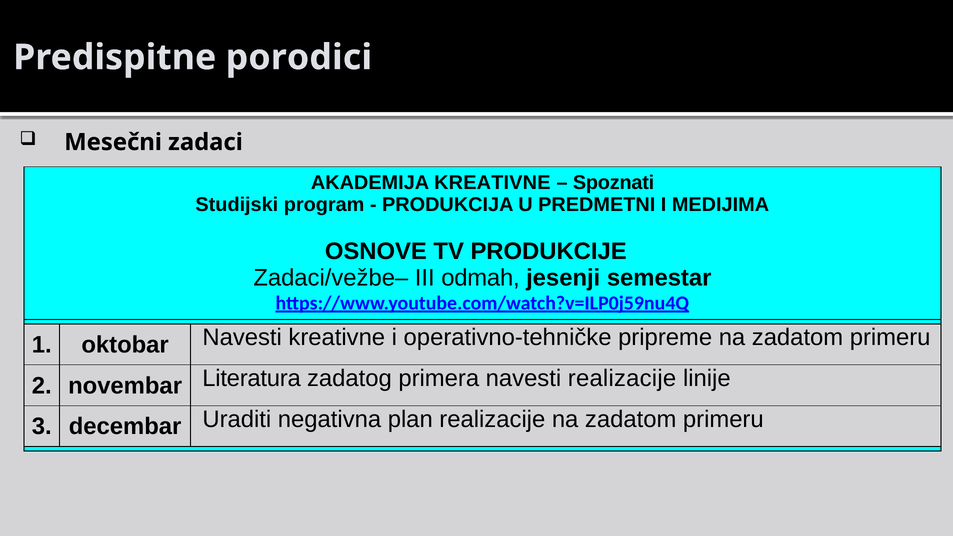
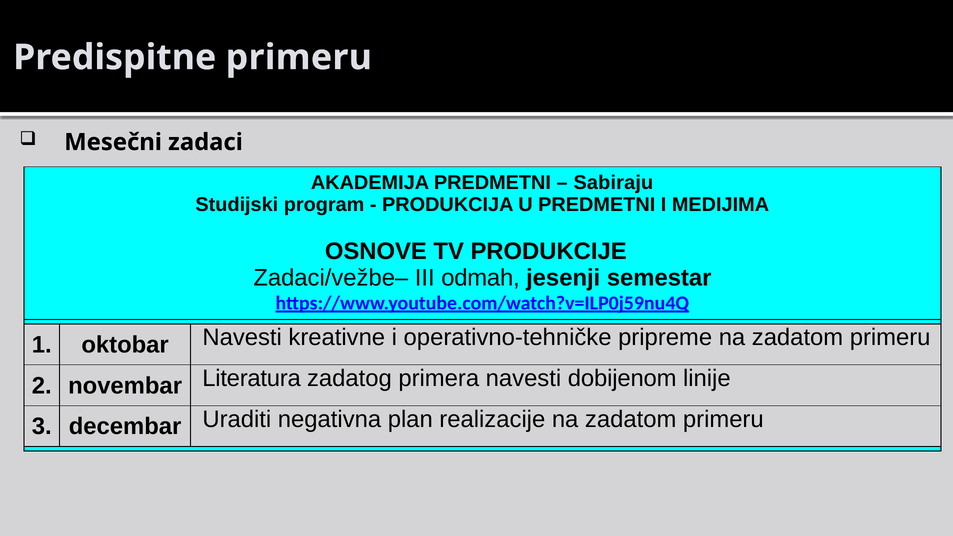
Predispitne porodici: porodici -> primeru
AKADEMIJA KREATIVNE: KREATIVNE -> PREDMETNI
Spoznati: Spoznati -> Sabiraju
navesti realizacije: realizacije -> dobijenom
